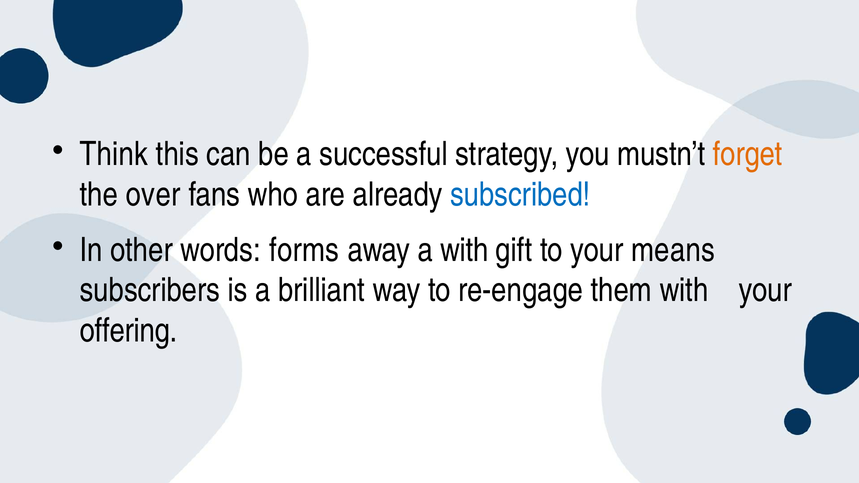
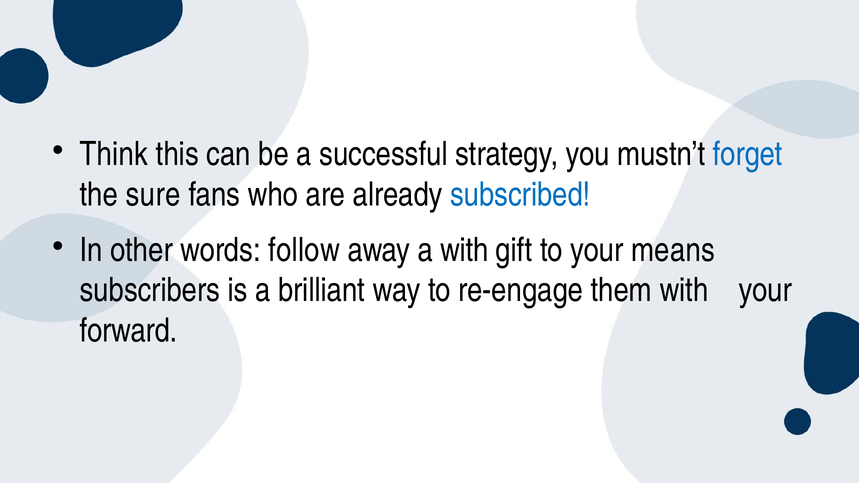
forget colour: orange -> blue
over: over -> sure
forms: forms -> follow
offering: offering -> forward
